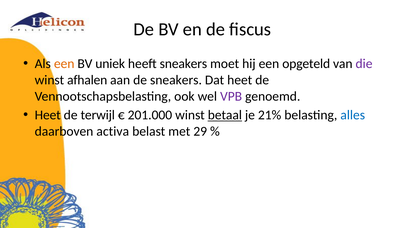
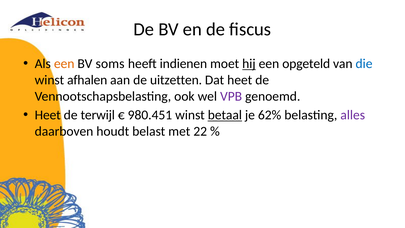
uniek: uniek -> soms
heeft sneakers: sneakers -> indienen
hij underline: none -> present
die colour: purple -> blue
de sneakers: sneakers -> uitzetten
201.000: 201.000 -> 980.451
21%: 21% -> 62%
alles colour: blue -> purple
activa: activa -> houdt
29: 29 -> 22
